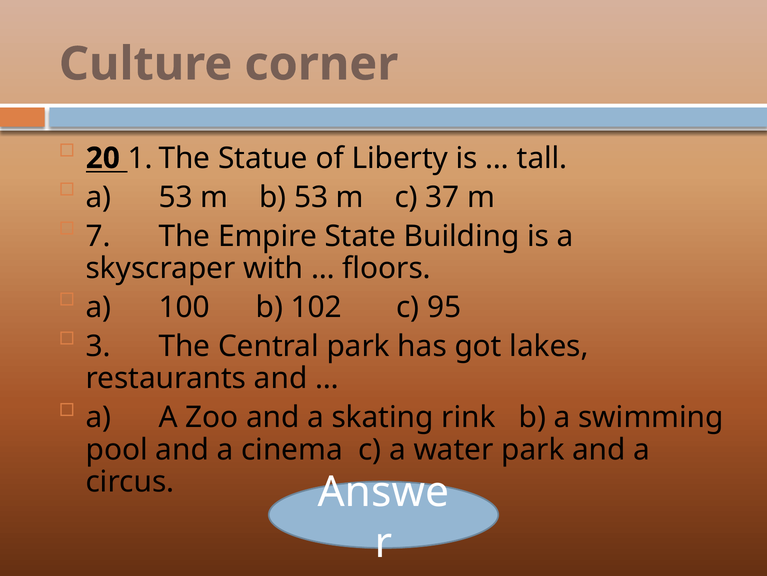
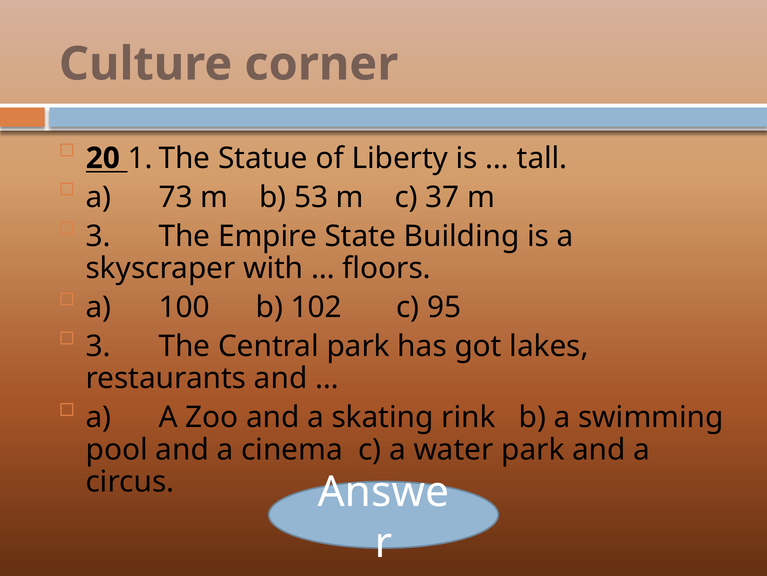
a 53: 53 -> 73
7 at (98, 236): 7 -> 3
